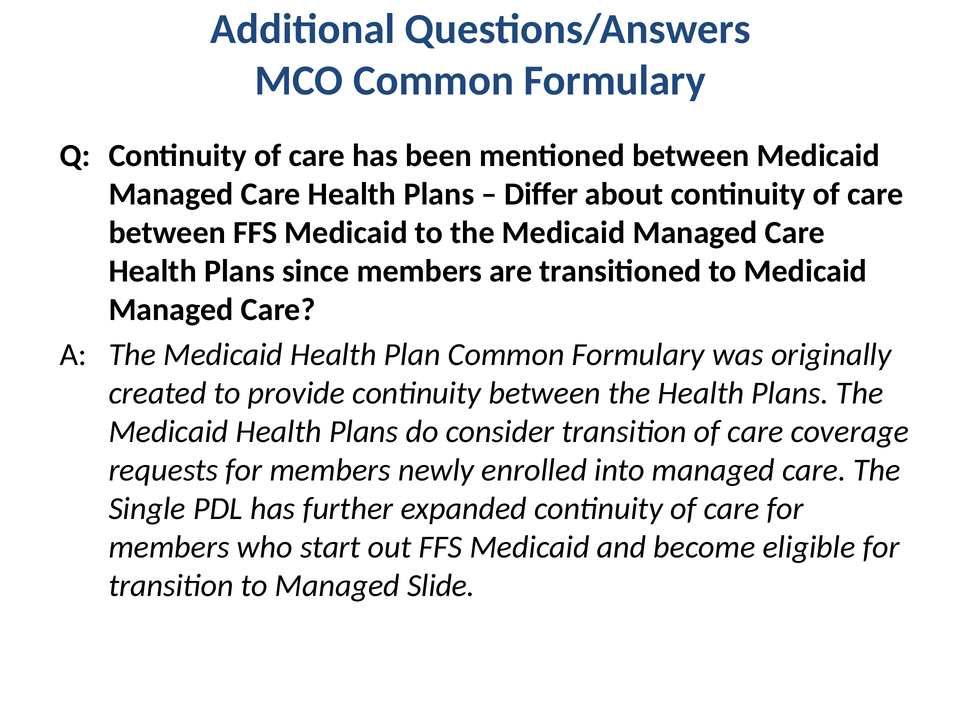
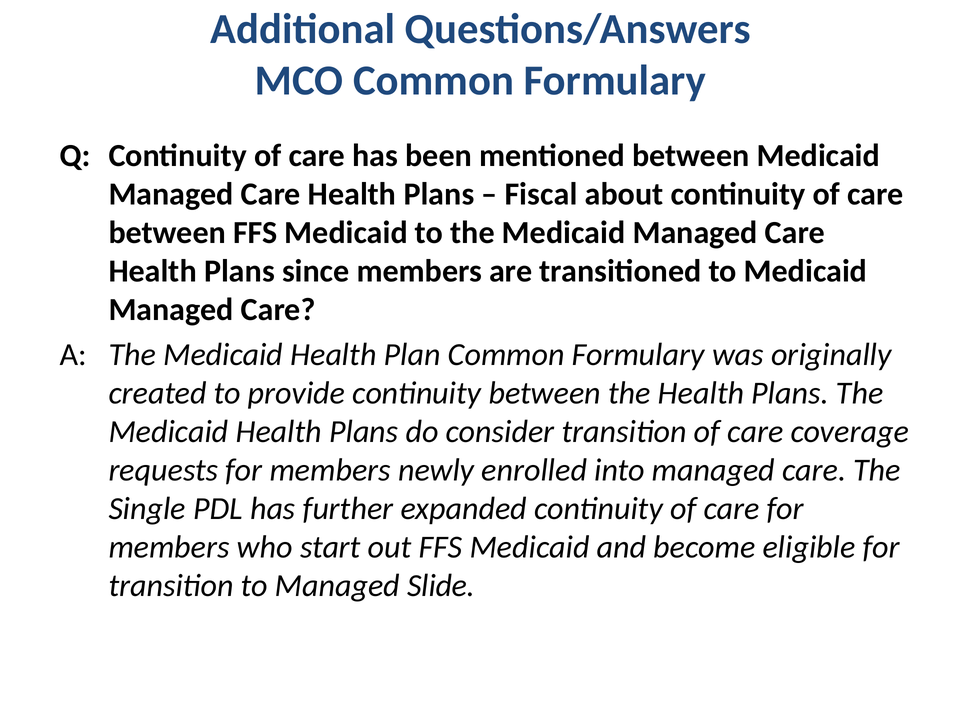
Differ: Differ -> Fiscal
